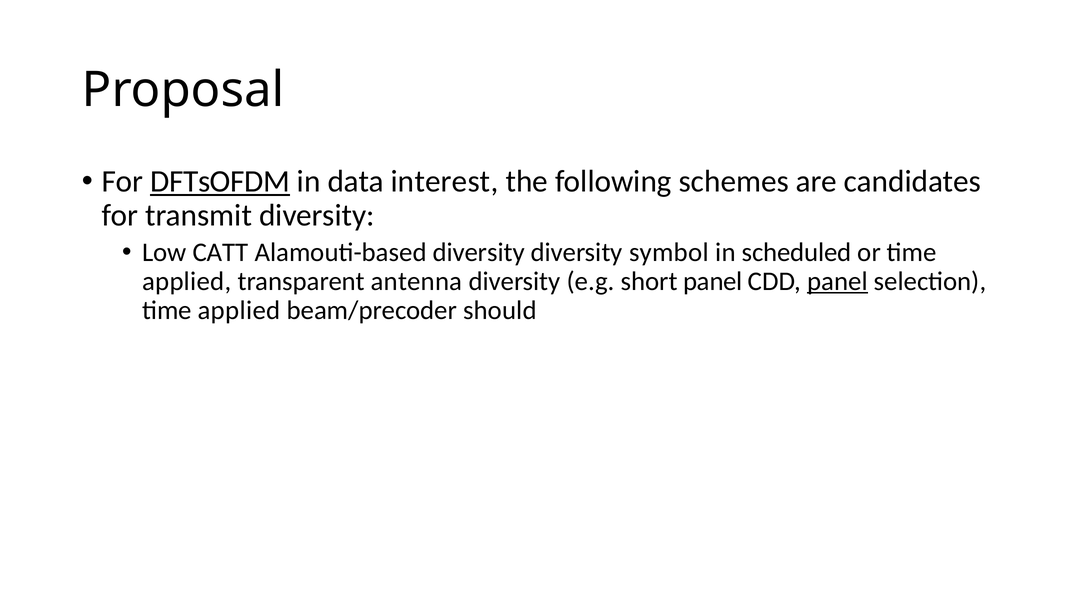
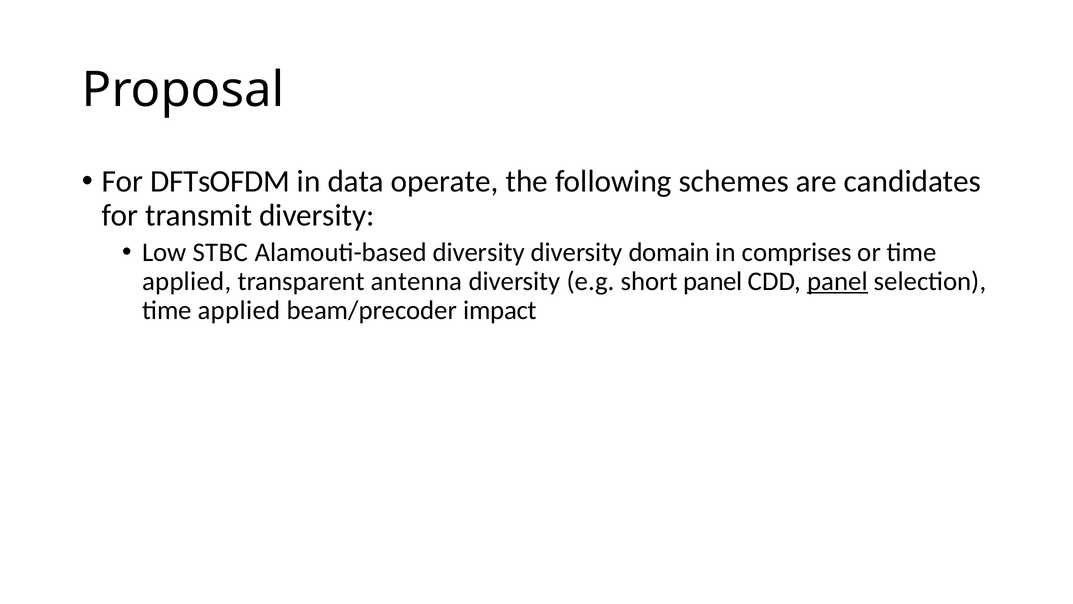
DFTsOFDM underline: present -> none
interest: interest -> operate
CATT: CATT -> STBC
symbol: symbol -> domain
scheduled: scheduled -> comprises
should: should -> impact
